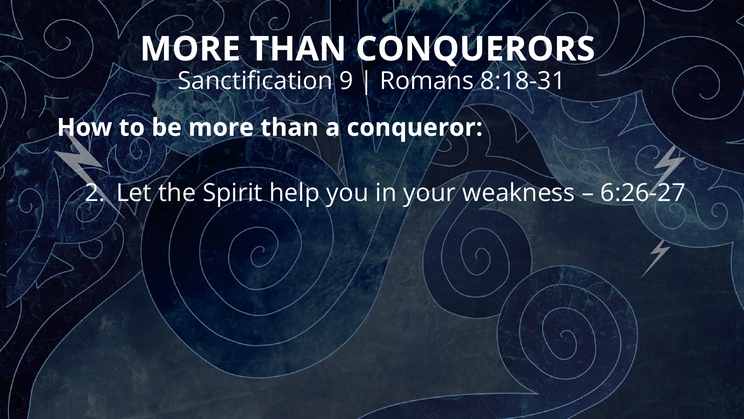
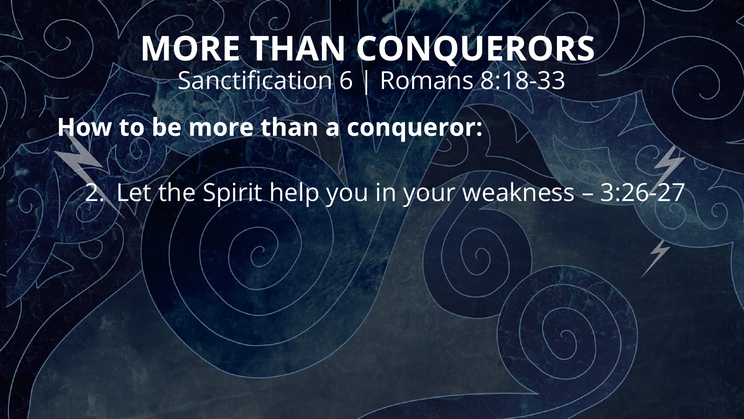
9: 9 -> 6
8:18-31: 8:18-31 -> 8:18-33
6:26-27: 6:26-27 -> 3:26-27
